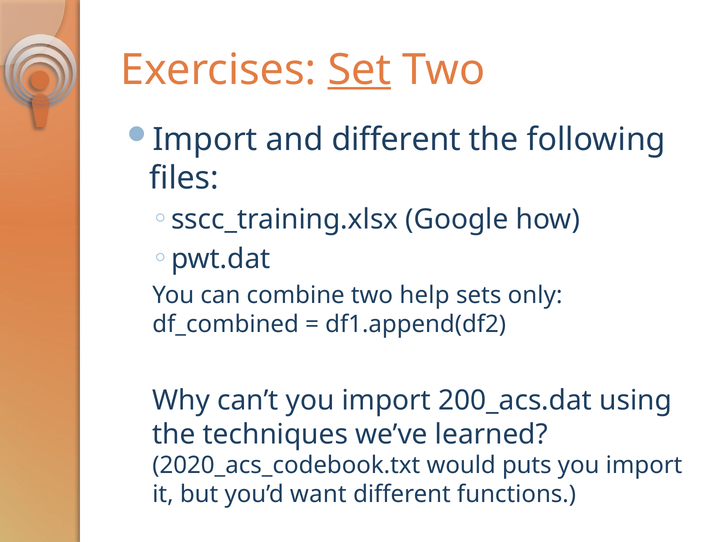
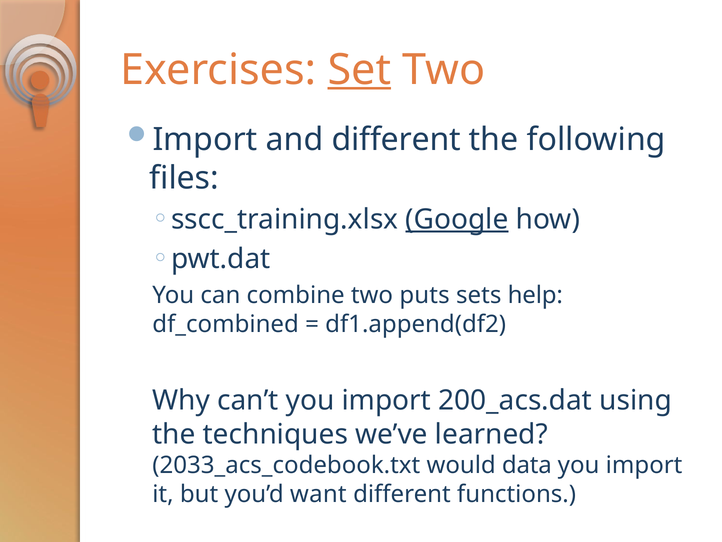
Google underline: none -> present
help: help -> puts
only: only -> help
2020_acs_codebook.txt: 2020_acs_codebook.txt -> 2033_acs_codebook.txt
puts: puts -> data
